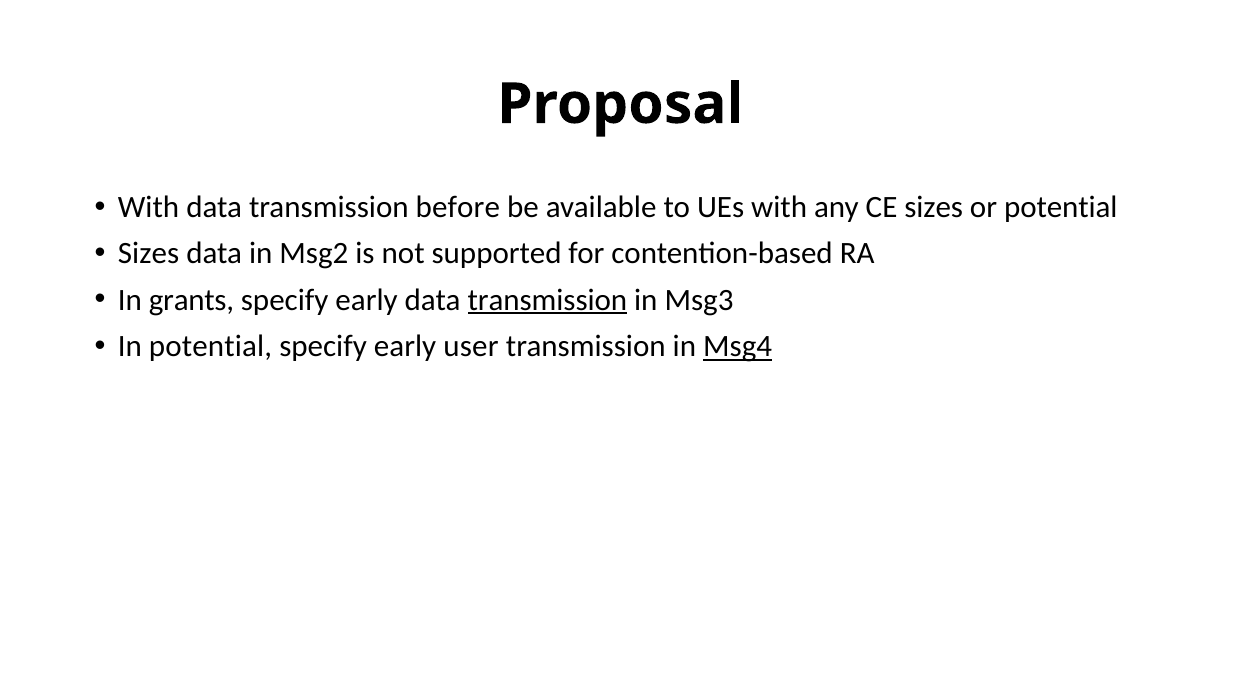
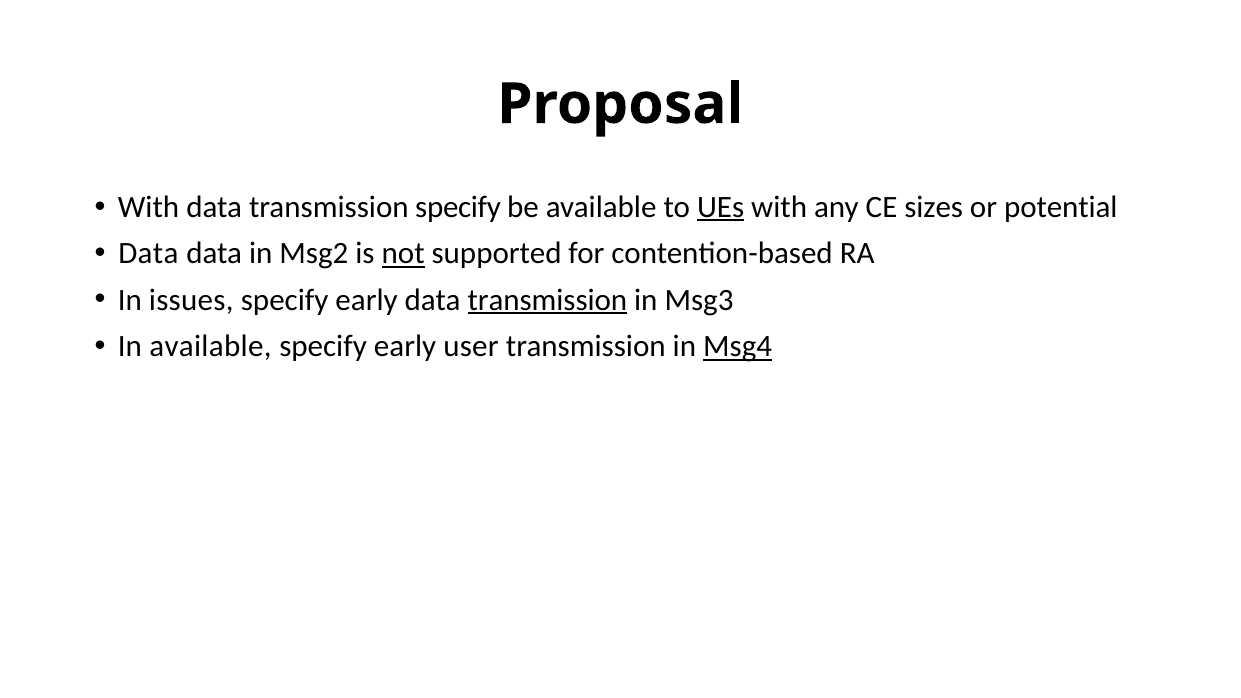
transmission before: before -> specify
UEs underline: none -> present
Sizes at (149, 253): Sizes -> Data
not underline: none -> present
grants: grants -> issues
In potential: potential -> available
